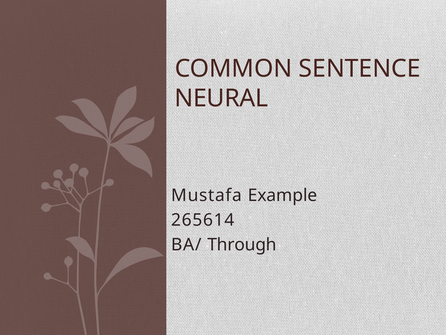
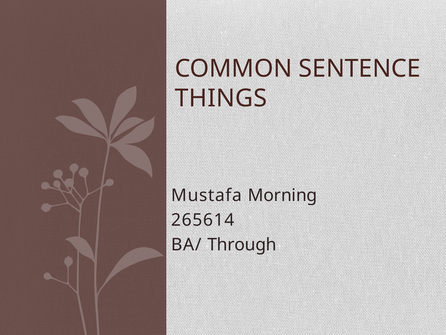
NEURAL: NEURAL -> THINGS
Example: Example -> Morning
